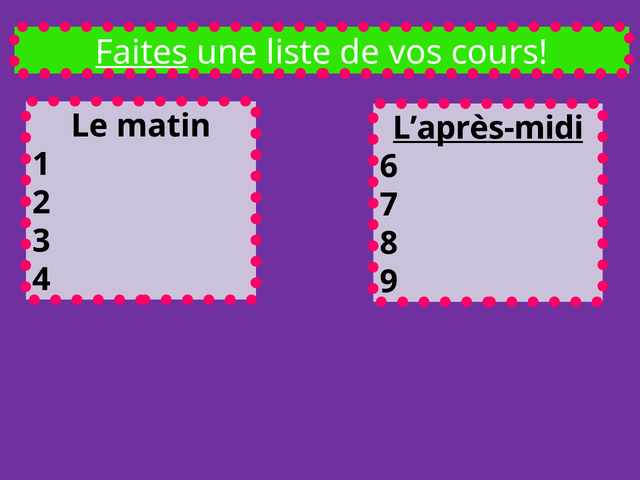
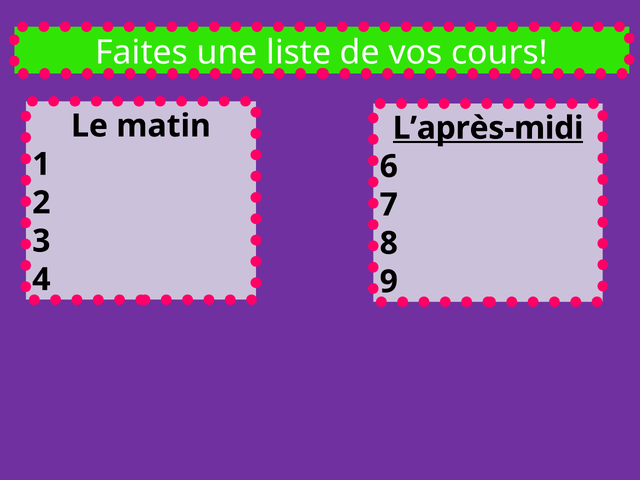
Faites underline: present -> none
